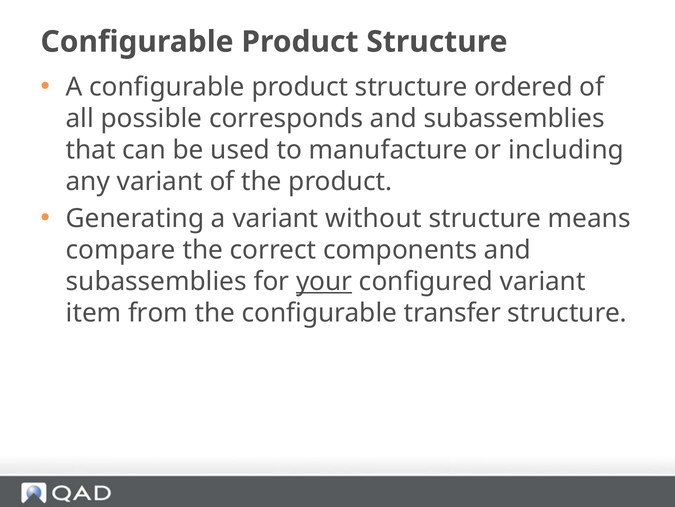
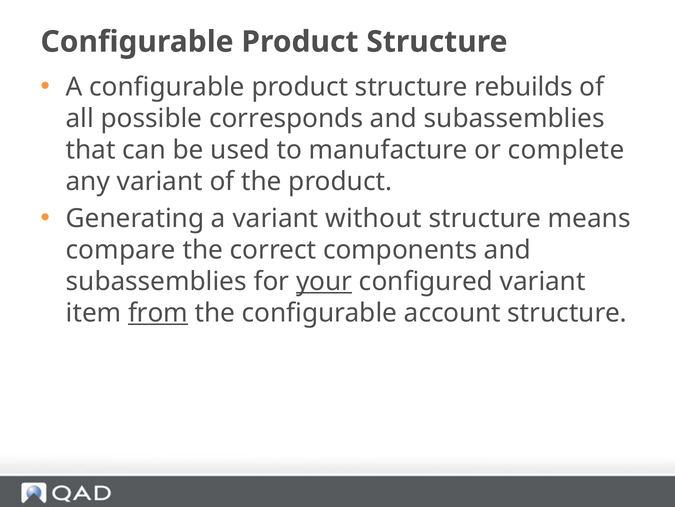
ordered: ordered -> rebuilds
including: including -> complete
from underline: none -> present
transfer: transfer -> account
